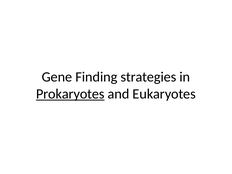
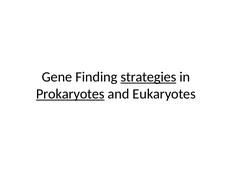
strategies underline: none -> present
